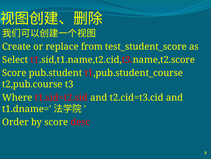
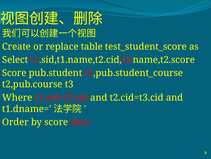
from: from -> table
